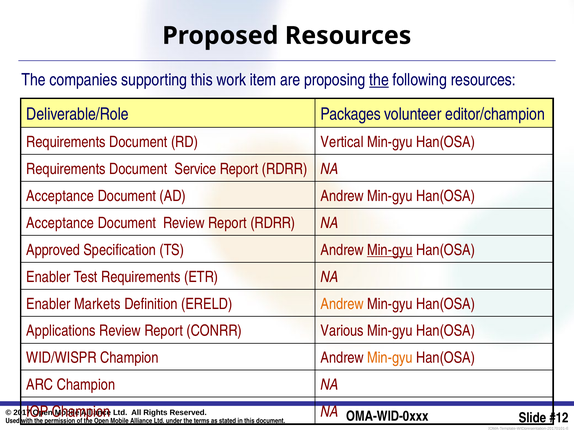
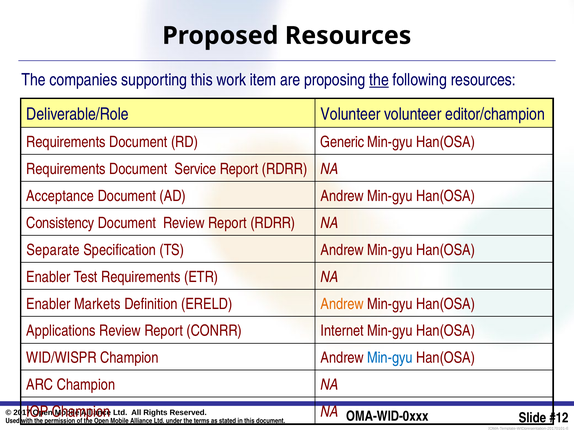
Deliverable/Role Packages: Packages -> Volunteer
Vertical: Vertical -> Generic
Acceptance at (60, 223): Acceptance -> Consistency
Approved: Approved -> Separate
Min-gyu at (390, 250) underline: present -> none
Various: Various -> Internet
Min-gyu at (390, 358) colour: orange -> blue
